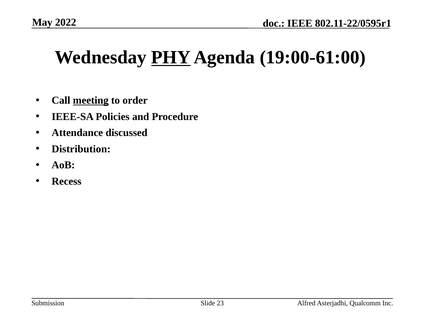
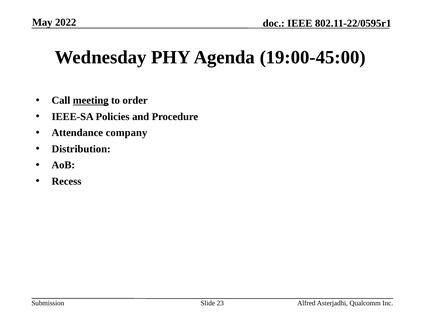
PHY underline: present -> none
19:00-61:00: 19:00-61:00 -> 19:00-45:00
discussed: discussed -> company
